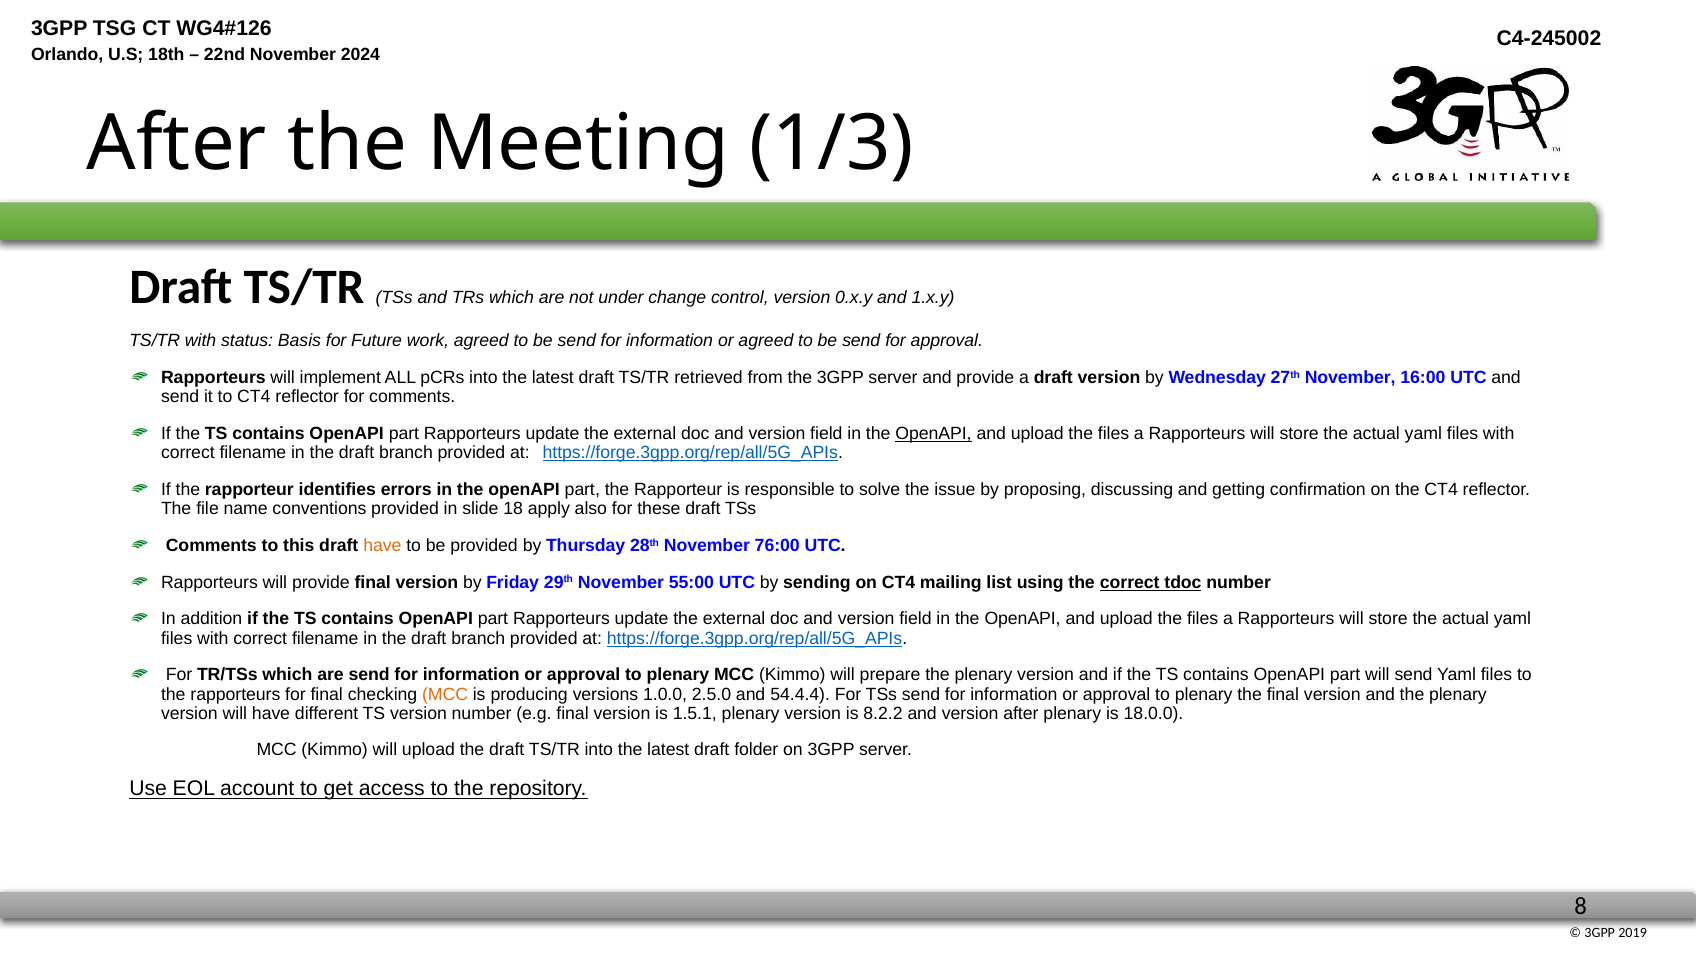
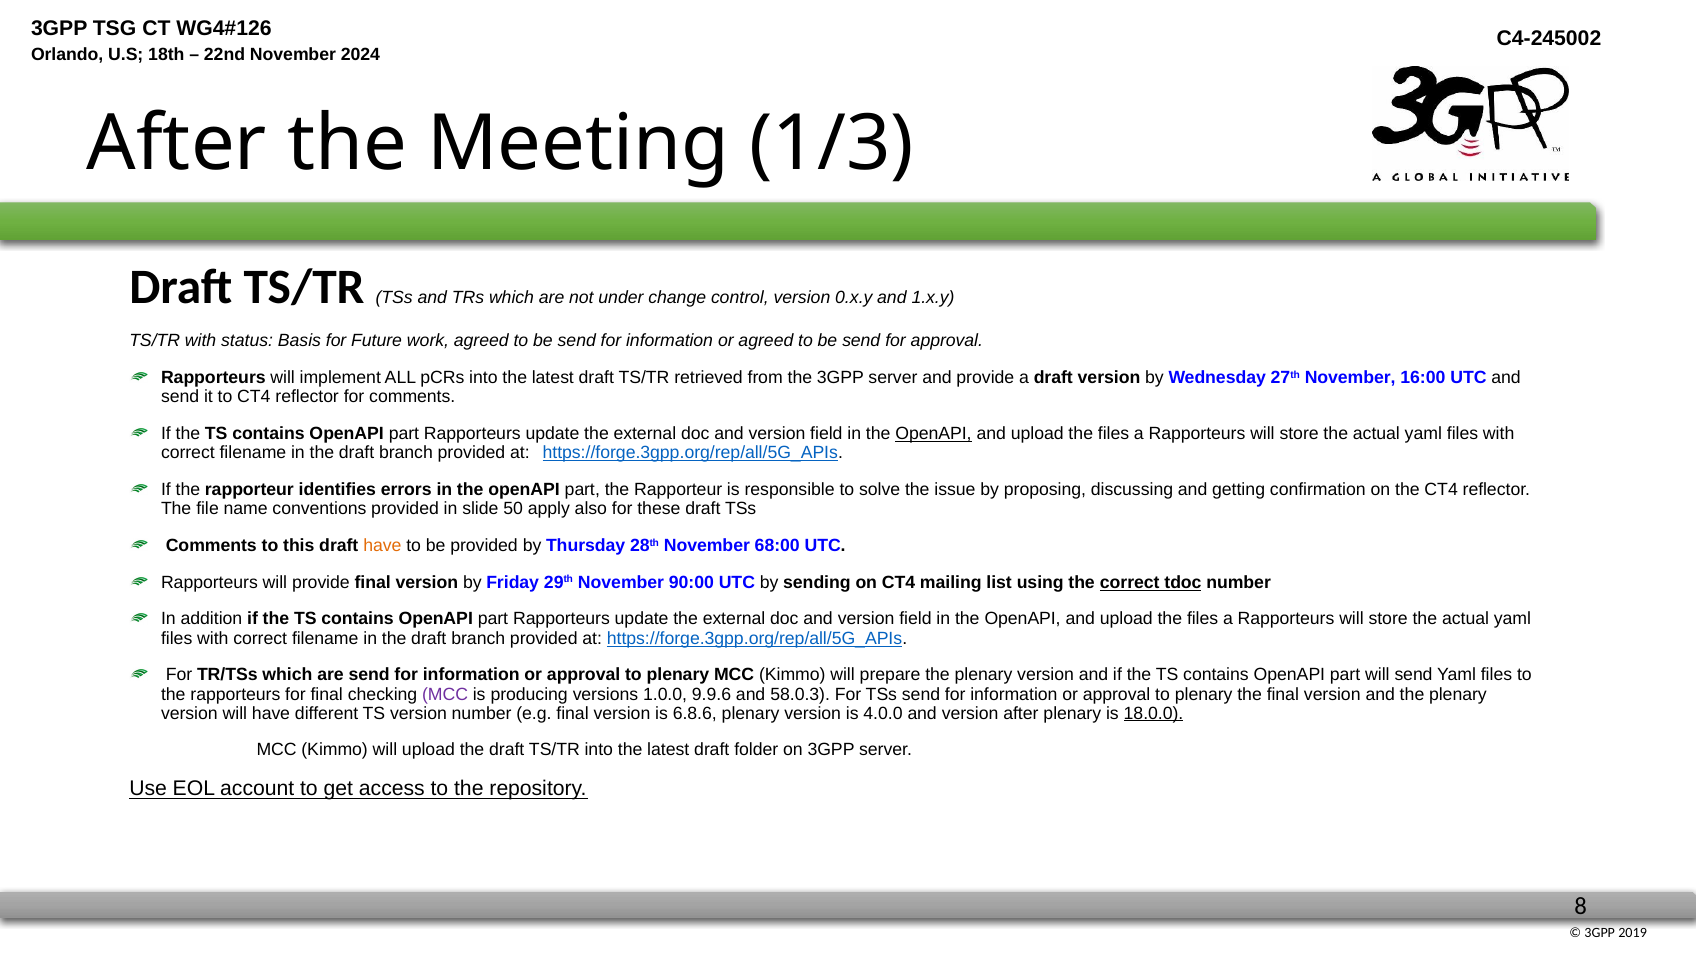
18: 18 -> 50
76:00: 76:00 -> 68:00
55:00: 55:00 -> 90:00
MCC at (445, 694) colour: orange -> purple
2.5.0: 2.5.0 -> 9.9.6
54.4.4: 54.4.4 -> 58.0.3
1.5.1: 1.5.1 -> 6.8.6
8.2.2: 8.2.2 -> 4.0.0
18.0.0 underline: none -> present
